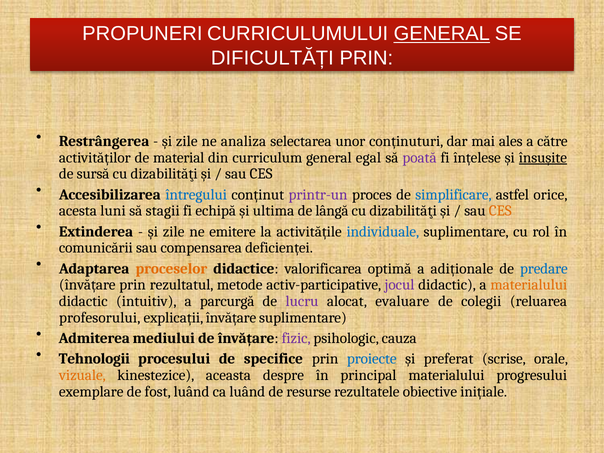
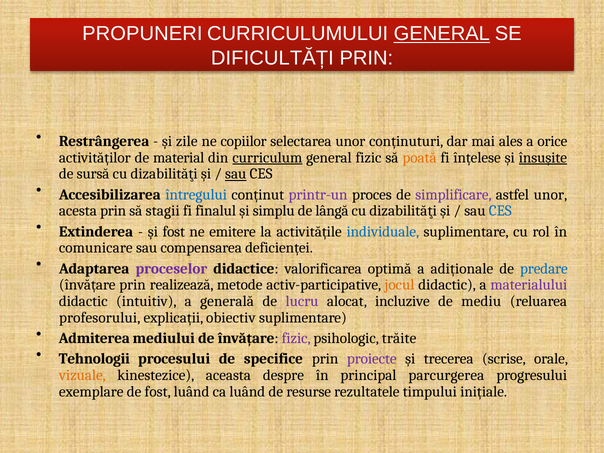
analiza: analiza -> copiilor
către: către -> orice
curriculum underline: none -> present
general egal: egal -> fizic
poată colour: purple -> orange
sau at (236, 174) underline: none -> present
simplificare colour: blue -> purple
astfel orice: orice -> unor
acesta luni: luni -> prin
echipă: echipă -> finalul
ultima: ultima -> simplu
CES at (500, 211) colour: orange -> blue
zile at (174, 232): zile -> fost
comunicării: comunicării -> comunicare
proceselor colour: orange -> purple
rezultatul: rezultatul -> realizează
jocul colour: purple -> orange
materialului at (529, 285) colour: orange -> purple
parcurgă: parcurgă -> generală
evaluare: evaluare -> incluzive
colegii: colegii -> mediu
explicații învățare: învățare -> obiectiv
cauza: cauza -> trăite
proiecte colour: blue -> purple
preferat: preferat -> trecerea
principal materialului: materialului -> parcurgerea
obiective: obiective -> timpului
